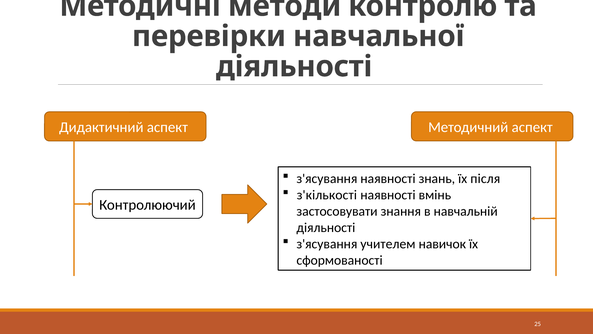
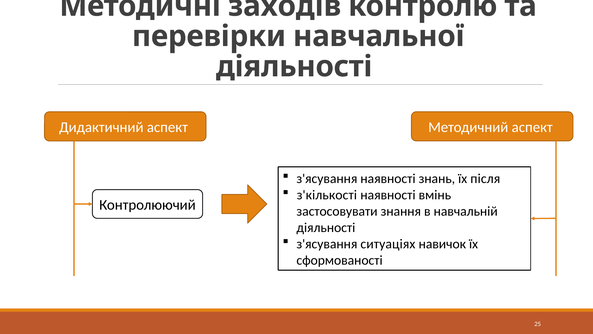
методи: методи -> заходів
учителем: учителем -> ситуаціях
